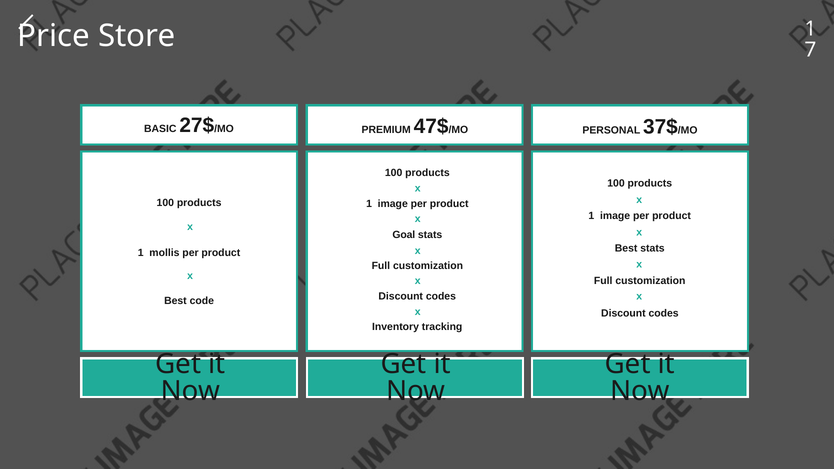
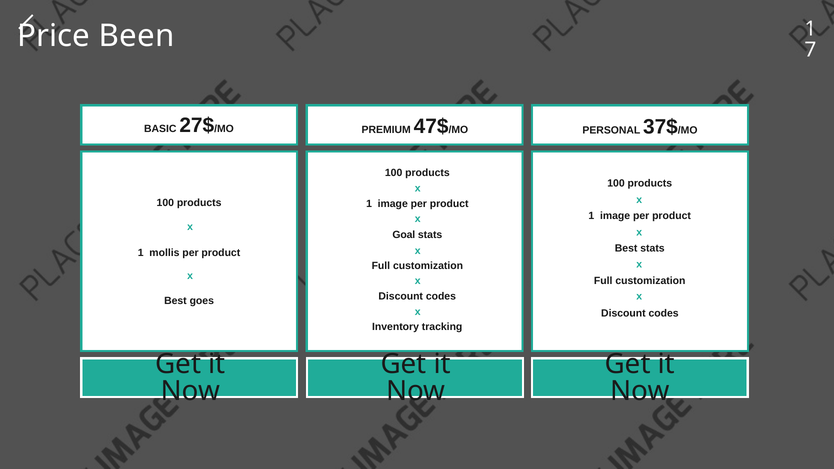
Store: Store -> Been
code: code -> goes
